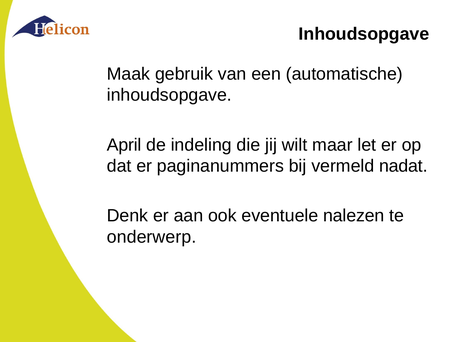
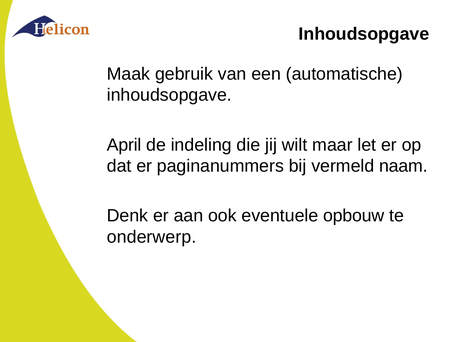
nadat: nadat -> naam
nalezen: nalezen -> opbouw
